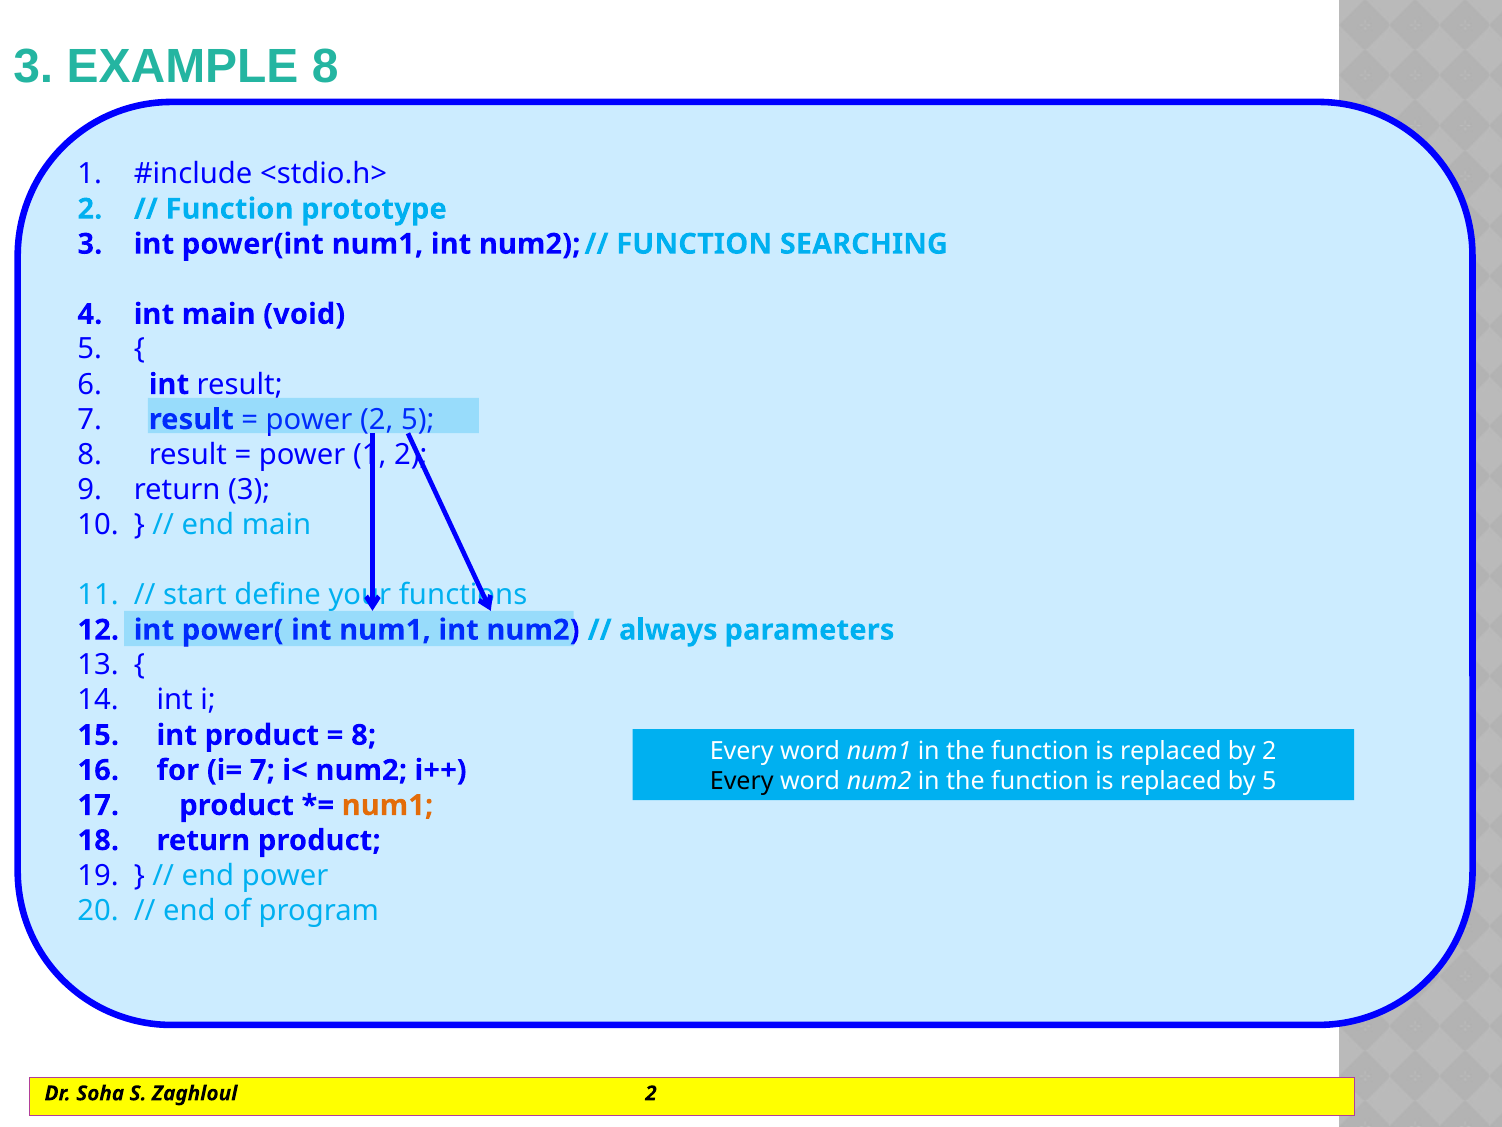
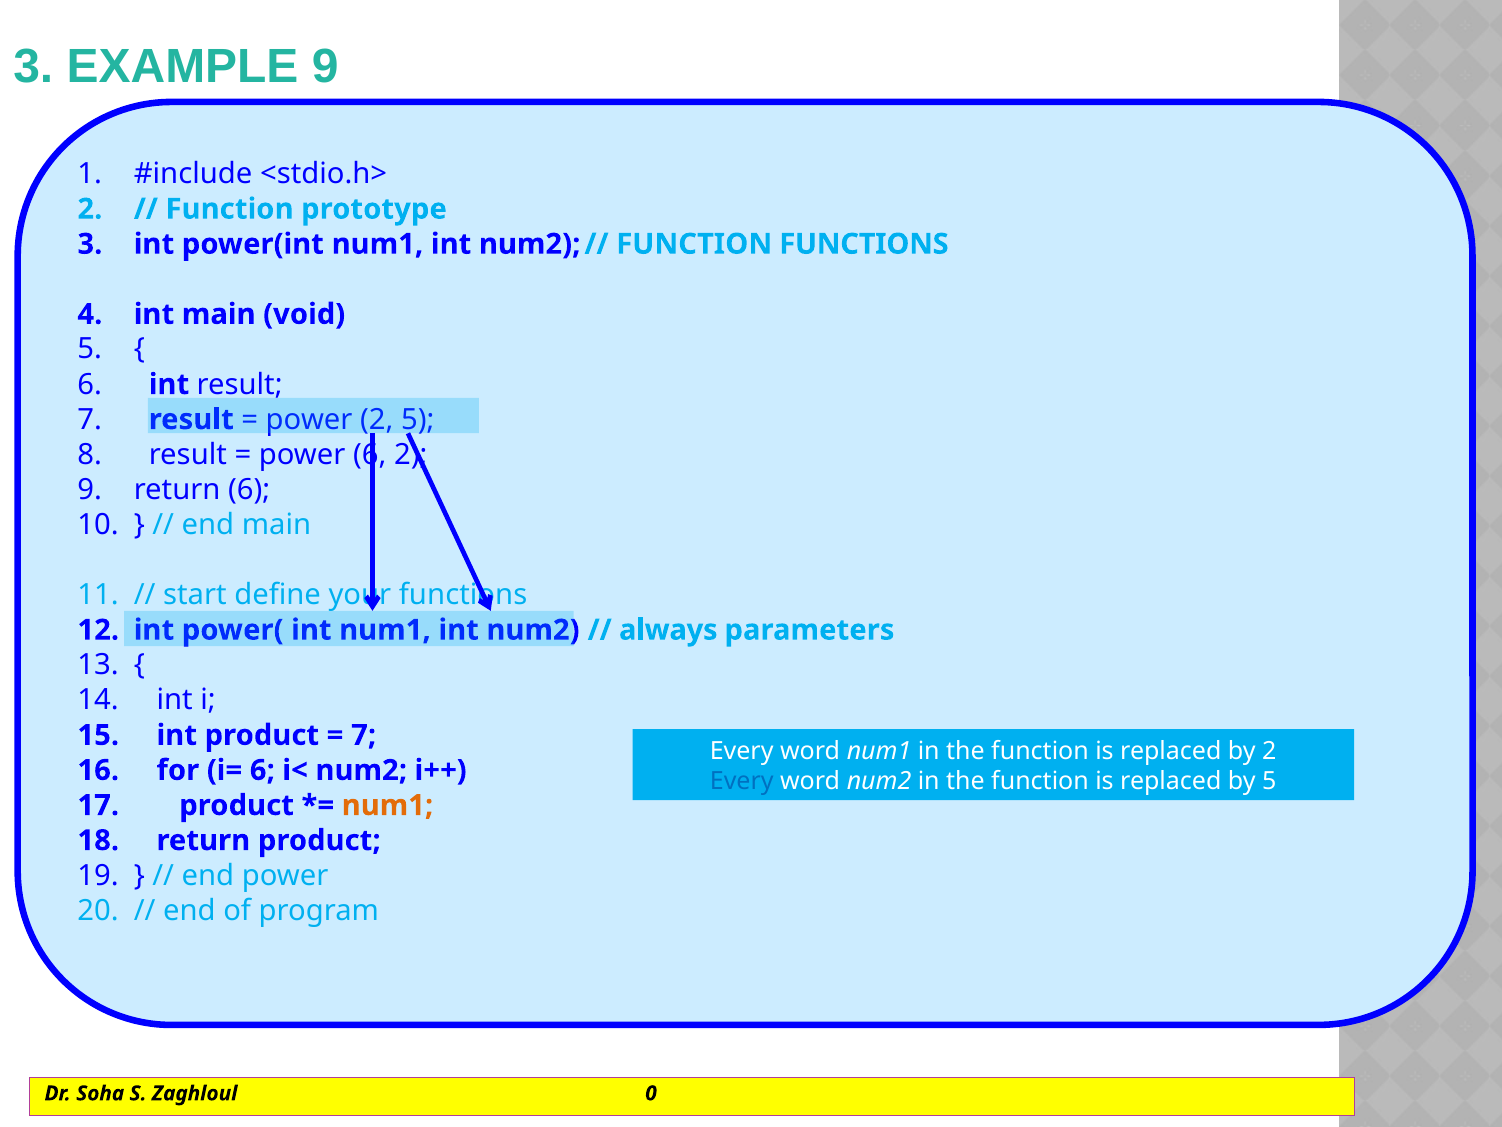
EXAMPLE 8: 8 -> 9
FUNCTION SEARCHING: SEARCHING -> FUNCTIONS
power 1: 1 -> 6
return 3: 3 -> 6
8 at (364, 735): 8 -> 7
i= 7: 7 -> 6
Every at (742, 781) colour: black -> blue
Zaghloul 2: 2 -> 0
